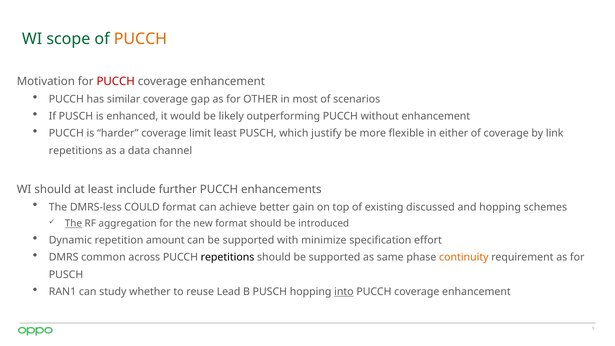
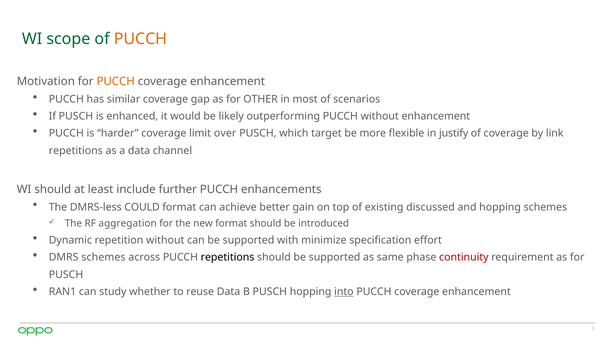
PUCCH at (116, 82) colour: red -> orange
limit least: least -> over
justify: justify -> target
either: either -> justify
The at (73, 223) underline: present -> none
repetition amount: amount -> without
DMRS common: common -> schemes
continuity colour: orange -> red
reuse Lead: Lead -> Data
